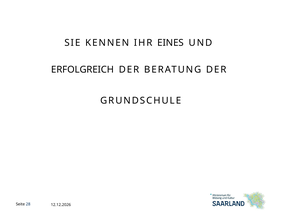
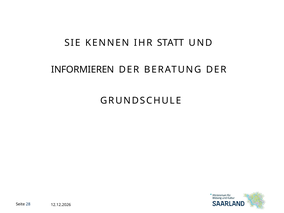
EINES: EINES -> STATT
ERFOLGREICH: ERFOLGREICH -> INFORMIEREN
